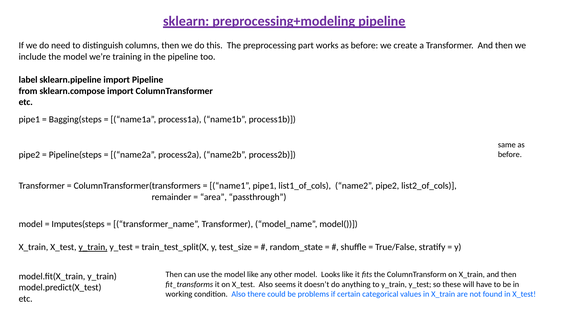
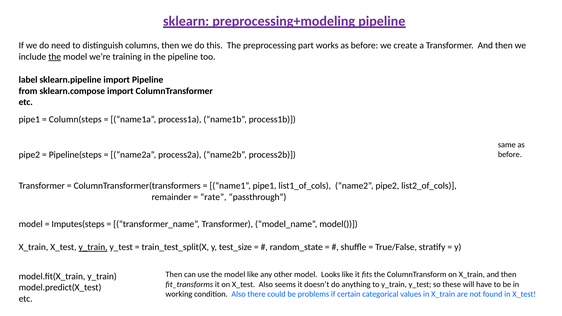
the at (55, 57) underline: none -> present
Bagging(steps: Bagging(steps -> Column(steps
area: area -> rate
